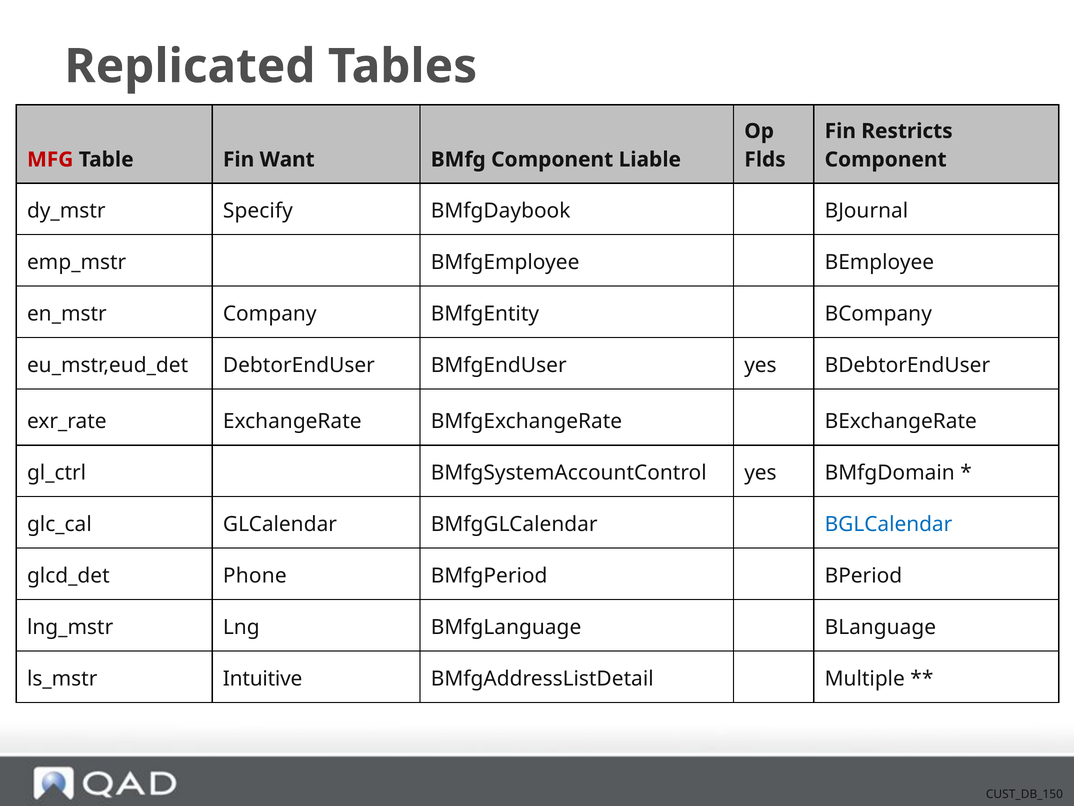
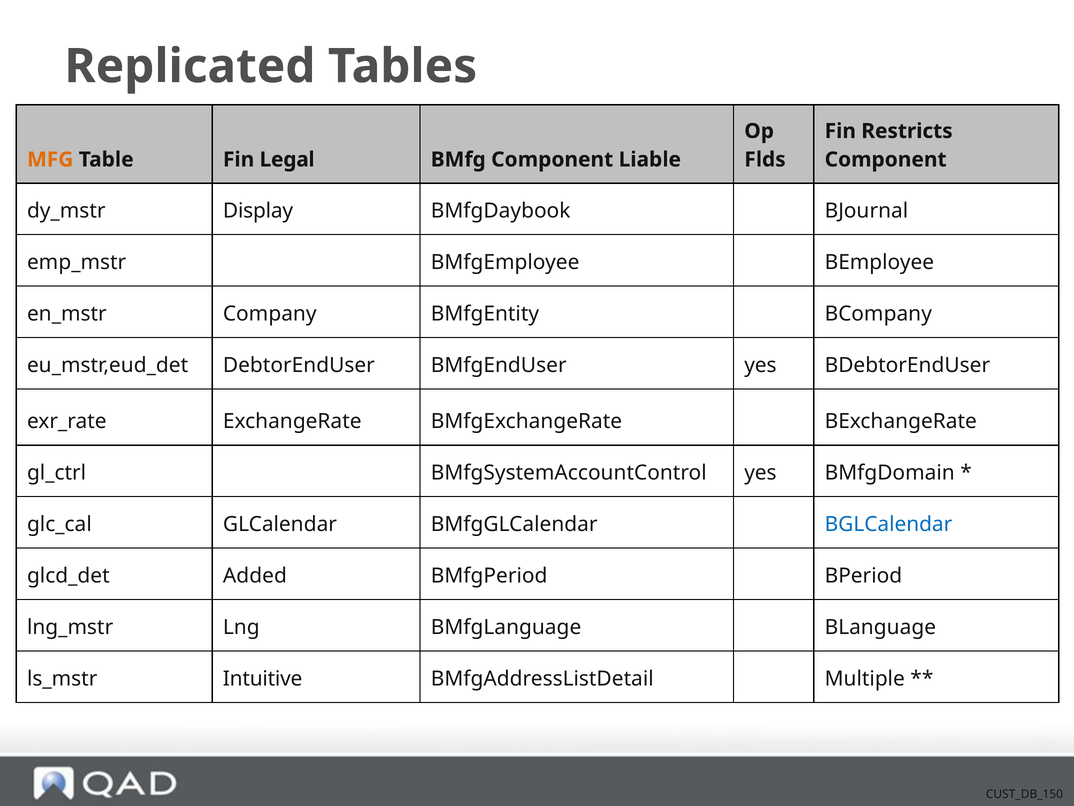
MFG colour: red -> orange
Want: Want -> Legal
Specify: Specify -> Display
Phone: Phone -> Added
